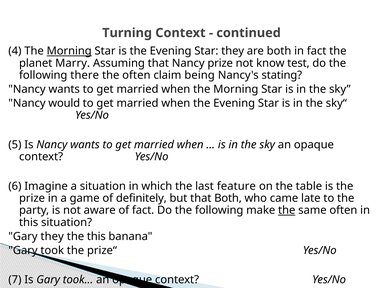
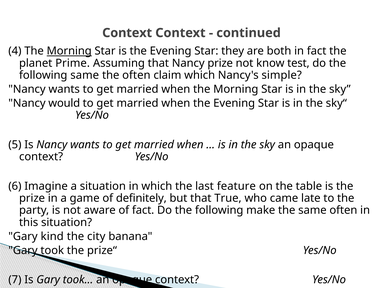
Turning at (127, 33): Turning -> Context
Marry: Marry -> Prime
following there: there -> same
claim being: being -> which
stating: stating -> simple
that Both: Both -> True
the at (287, 210) underline: present -> none
Gary they: they -> kind
the this: this -> city
